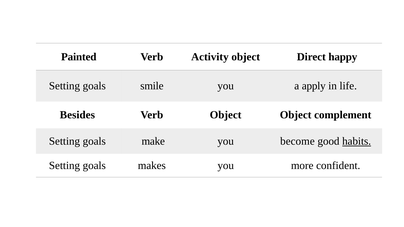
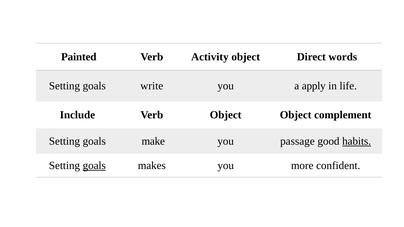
happy: happy -> words
smile: smile -> write
Besides: Besides -> Include
become: become -> passage
goals at (94, 166) underline: none -> present
